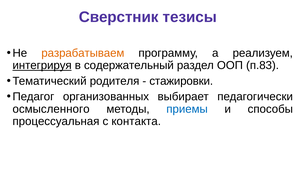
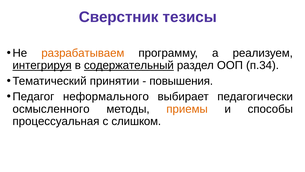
содержательный underline: none -> present
п.83: п.83 -> п.34
родителя: родителя -> принятии
стажировки: стажировки -> повышения
организованных: организованных -> неформального
приемы colour: blue -> orange
контакта: контакта -> слишком
